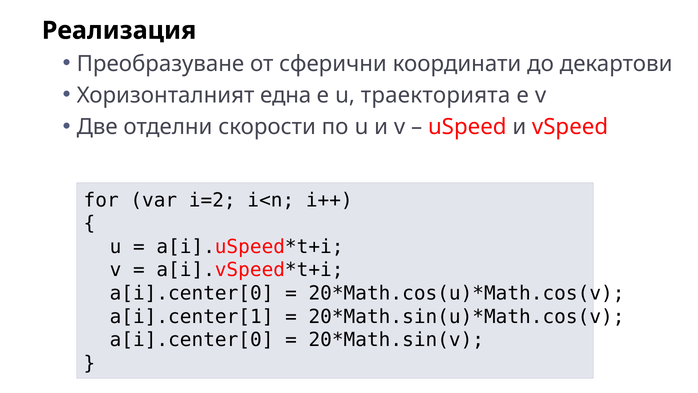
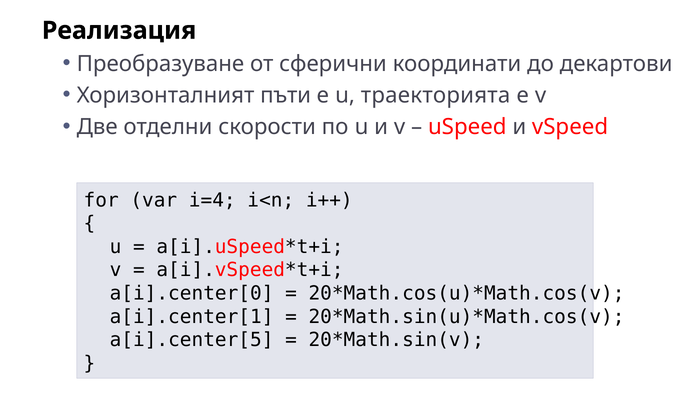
една: една -> пъти
i=2: i=2 -> i=4
a[i].center[0 at (192, 340): a[i].center[0 -> a[i].center[5
